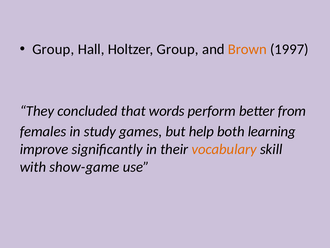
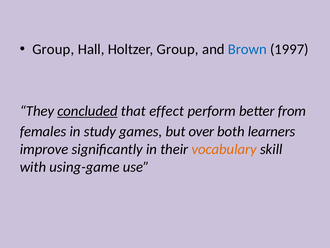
Brown colour: orange -> blue
concluded underline: none -> present
words: words -> effect
help: help -> over
learning: learning -> learners
show-game: show-game -> using-game
